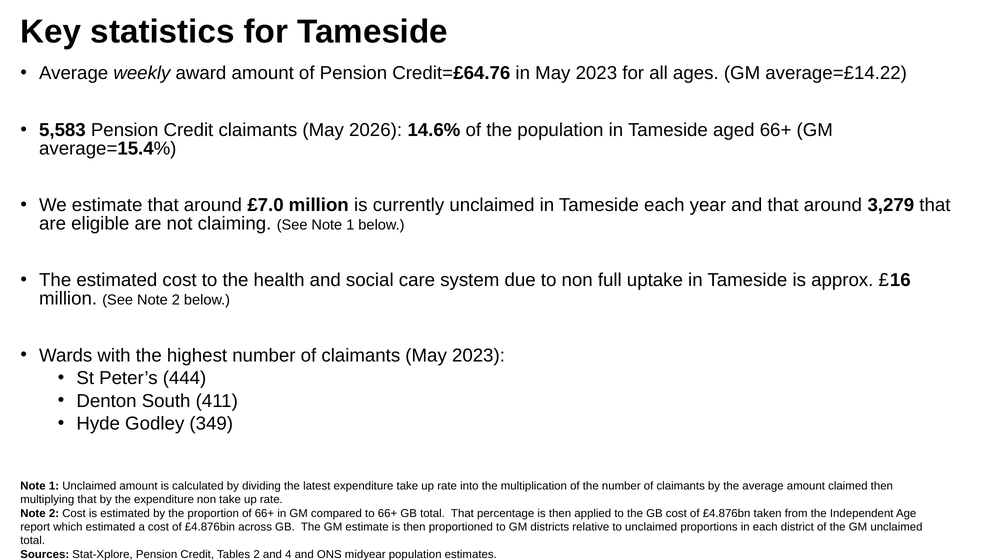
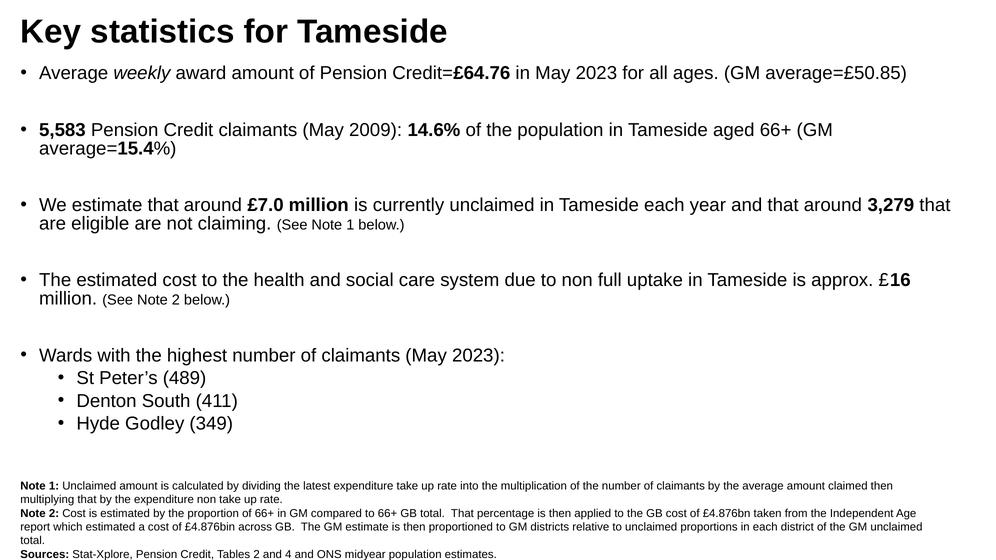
average=£14.22: average=£14.22 -> average=£50.85
2026: 2026 -> 2009
444: 444 -> 489
